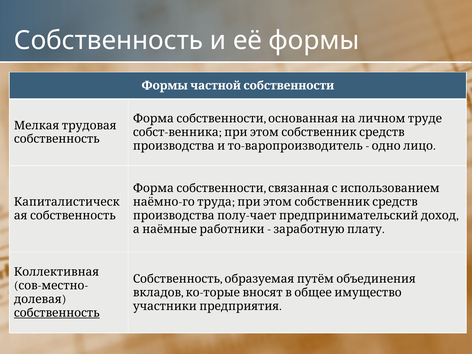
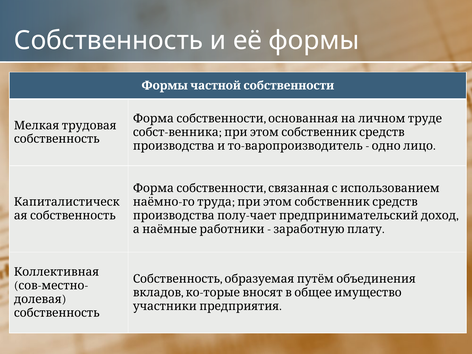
собственность at (57, 313) underline: present -> none
